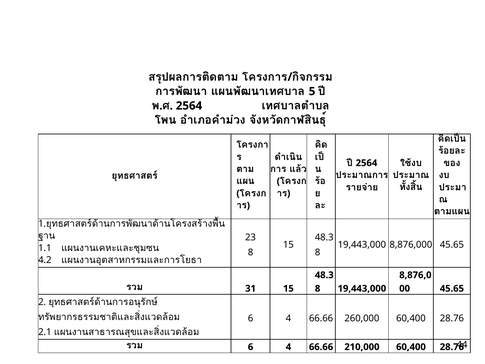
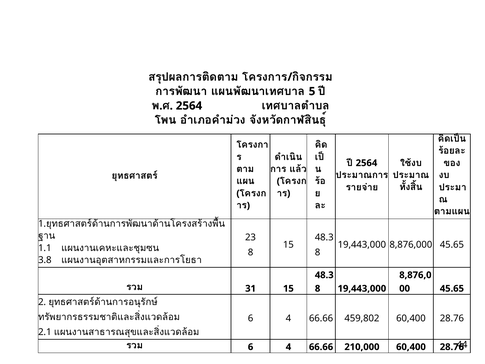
4.2: 4.2 -> 3.8
260,000: 260,000 -> 459,802
